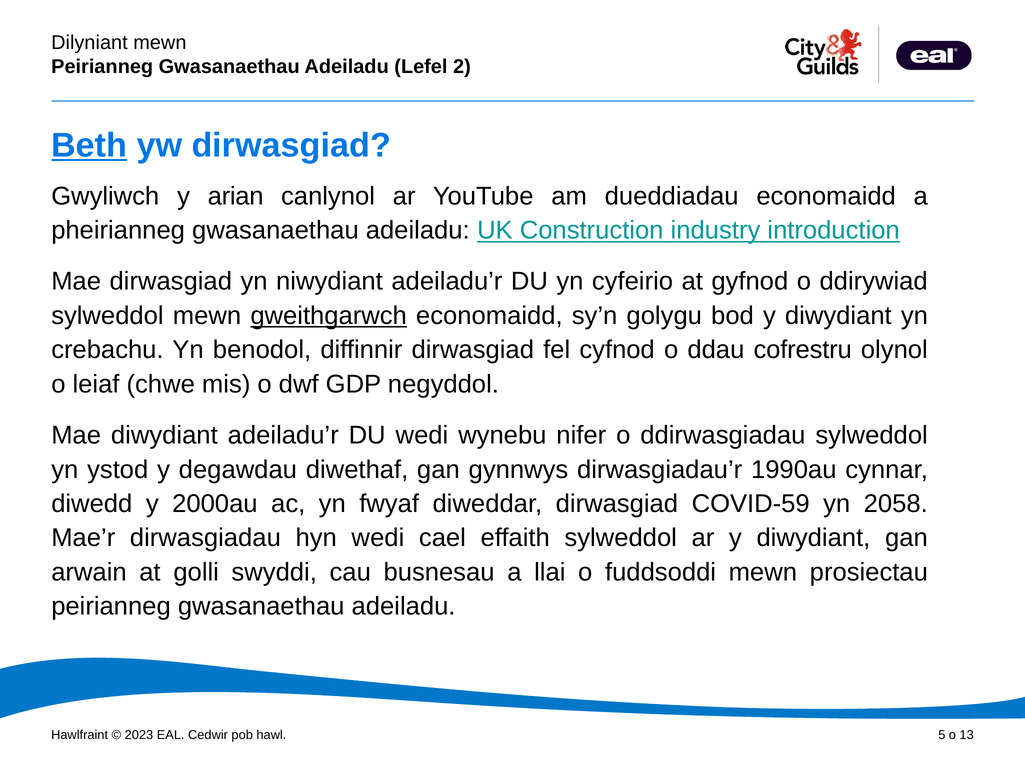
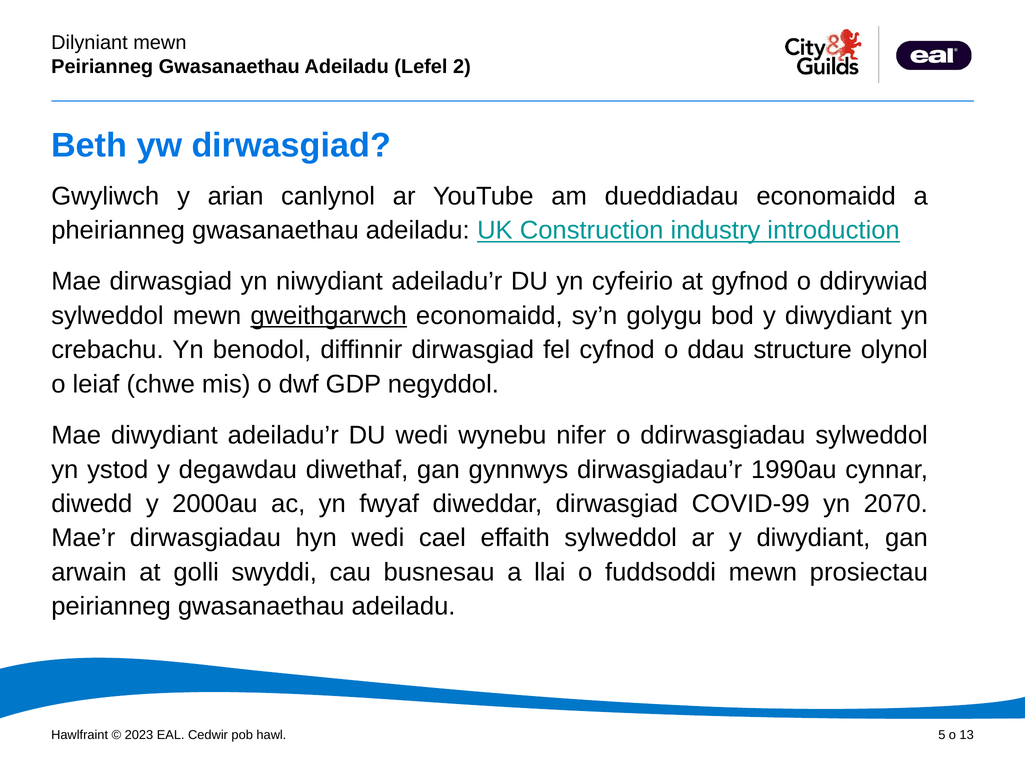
Beth underline: present -> none
cofrestru: cofrestru -> structure
COVID-59: COVID-59 -> COVID-99
2058: 2058 -> 2070
